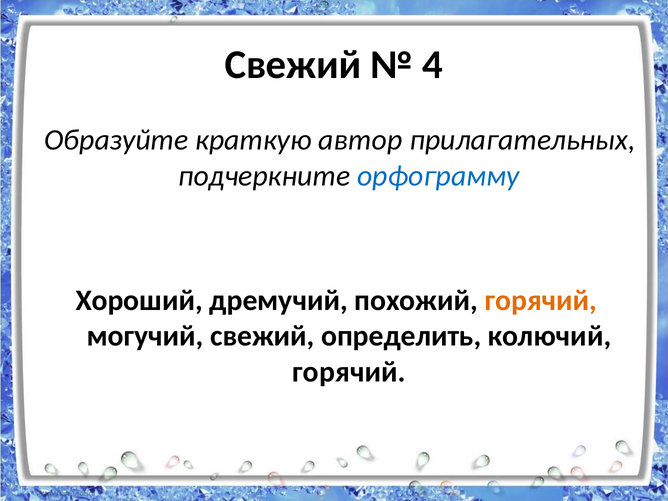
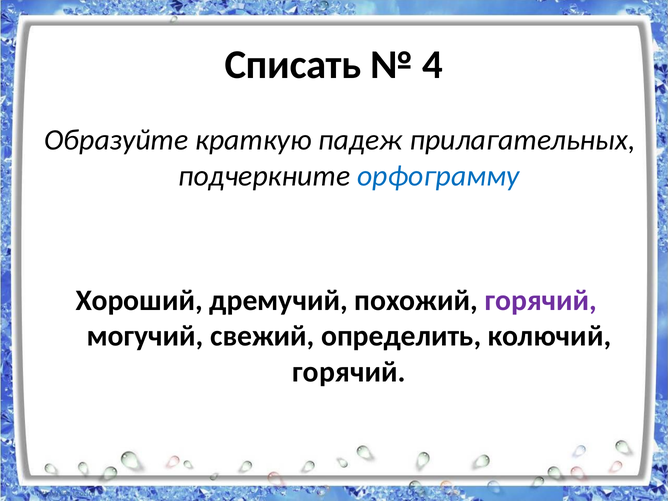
Свежий at (293, 65): Свежий -> Списать
автор: автор -> падеж
горячий at (541, 301) colour: orange -> purple
